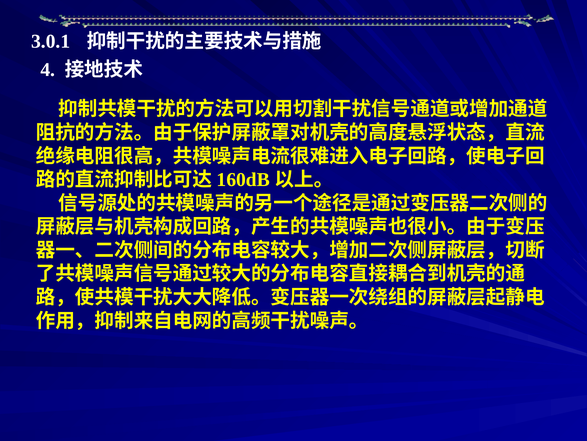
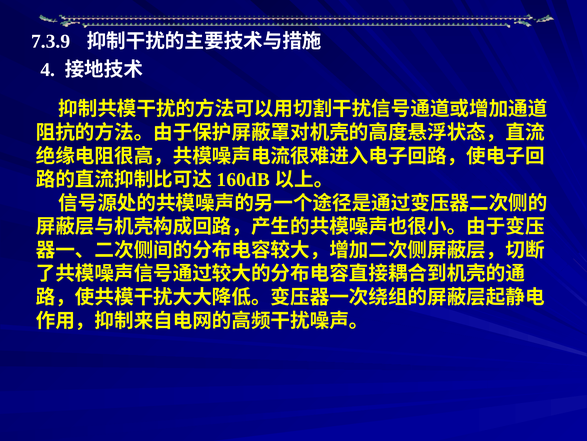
3.0.1: 3.0.1 -> 7.3.9
